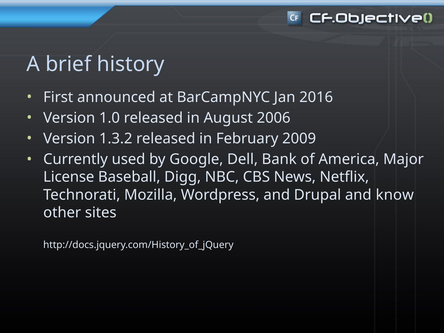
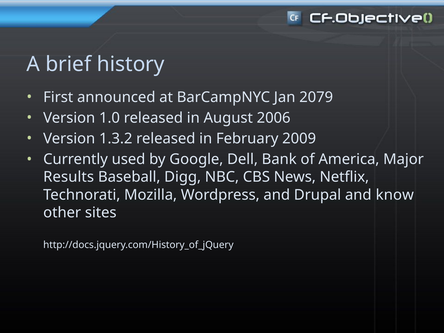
2016: 2016 -> 2079
License: License -> Results
